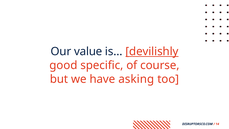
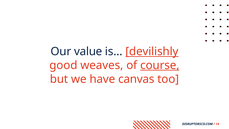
specific: specific -> weaves
course underline: none -> present
asking: asking -> canvas
